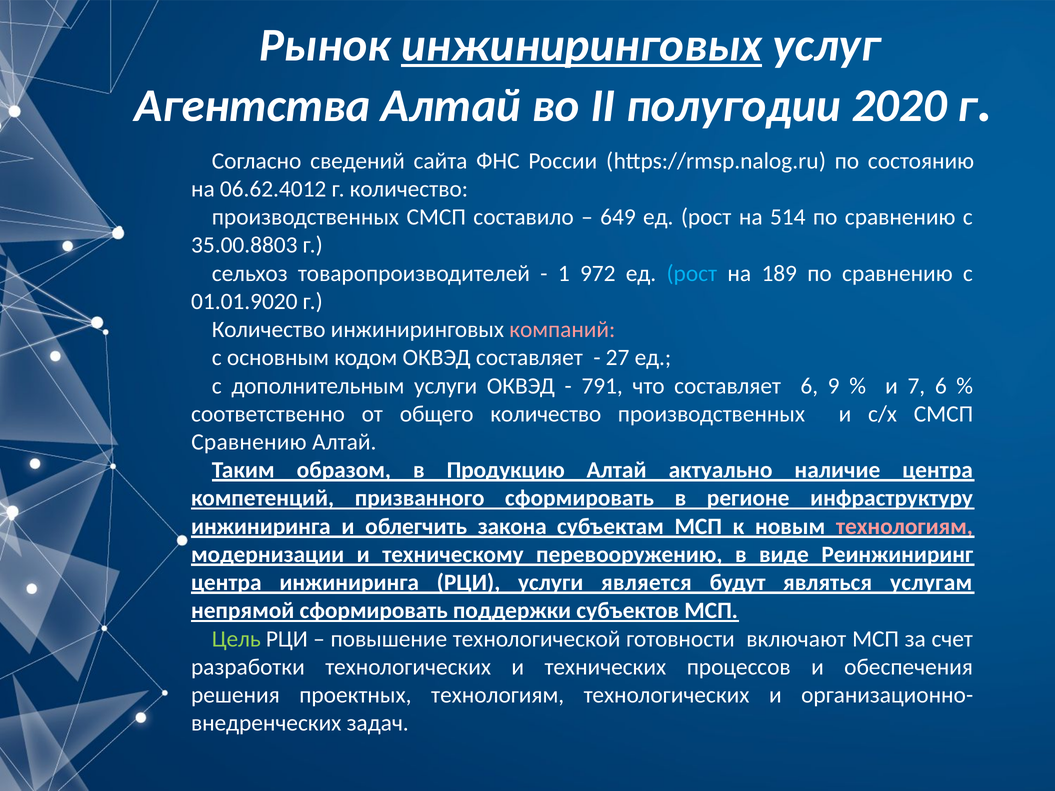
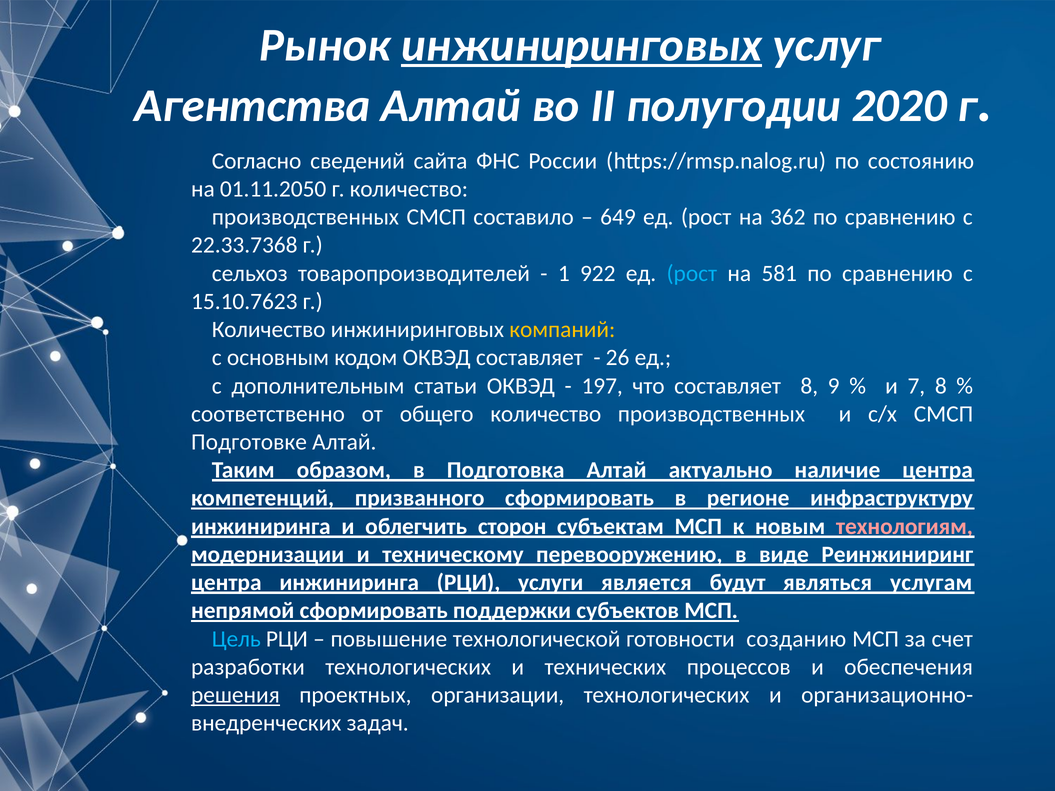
06.62.4012: 06.62.4012 -> 01.11.2050
514: 514 -> 362
35.00.8803: 35.00.8803 -> 22.33.7368
972: 972 -> 922
189: 189 -> 581
01.01.9020: 01.01.9020 -> 15.10.7623
компаний colour: pink -> yellow
27: 27 -> 26
дополнительным услуги: услуги -> статьи
791: 791 -> 197
составляет 6: 6 -> 8
7 6: 6 -> 8
Сравнению at (249, 442): Сравнению -> Подготовке
Продукцию: Продукцию -> Подготовка
закона: закона -> сторон
Цель colour: light green -> light blue
включают: включают -> созданию
решения underline: none -> present
проектных технологиям: технологиям -> организации
